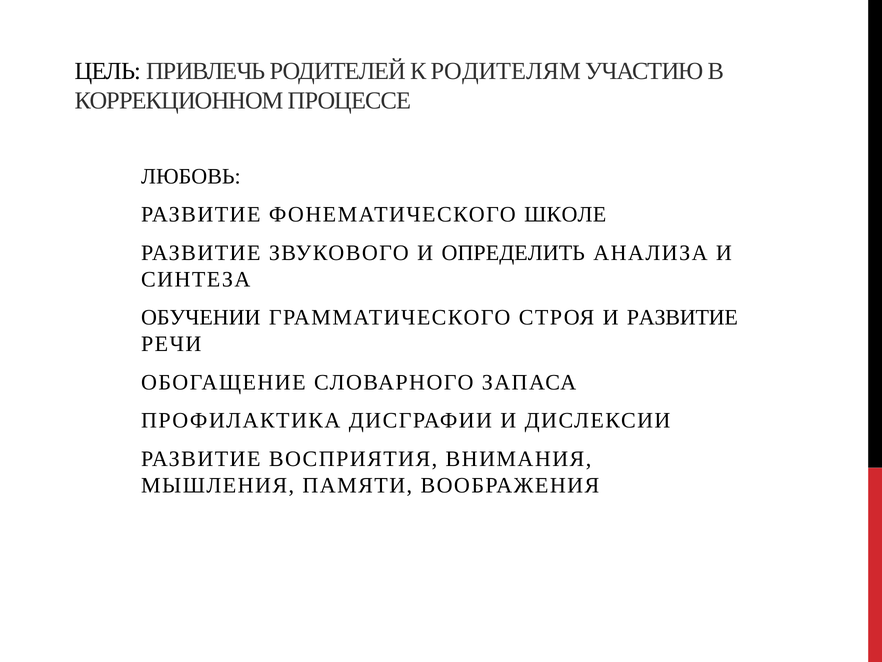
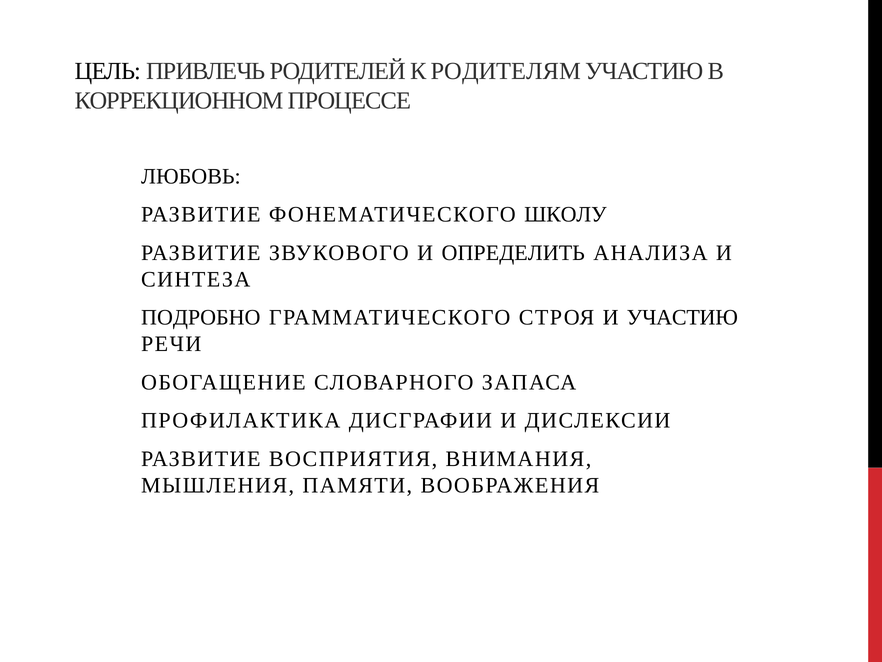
ШКОЛЕ: ШКОЛЕ -> ШКОЛУ
ОБУЧЕНИИ: ОБУЧЕНИИ -> ПОДРОБНО
И РАЗВИТИЕ: РАЗВИТИЕ -> УЧАСТИЮ
